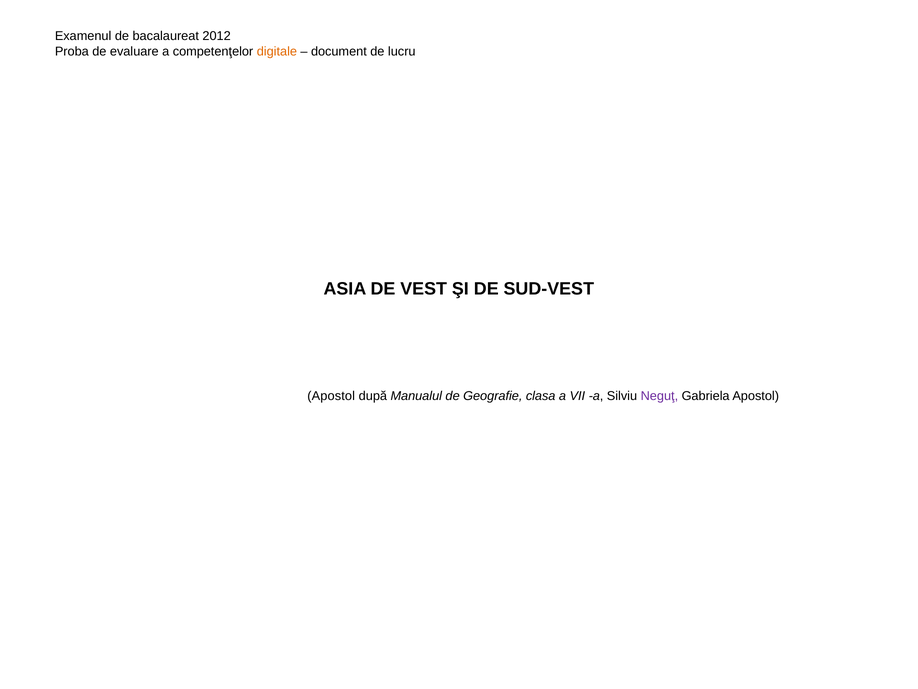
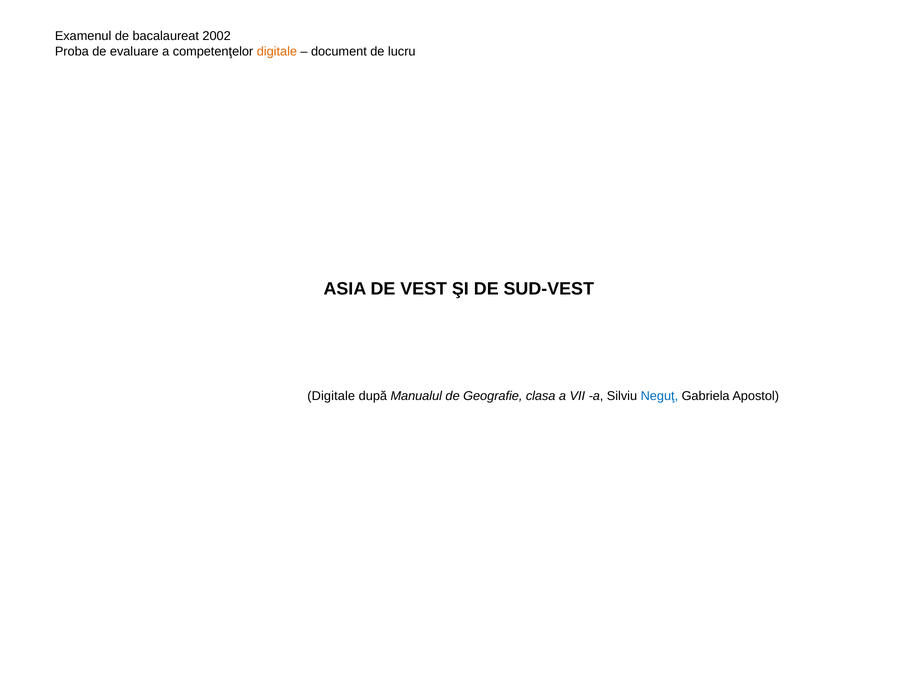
2012: 2012 -> 2002
Apostol at (331, 396): Apostol -> Digitale
Neguţ colour: purple -> blue
